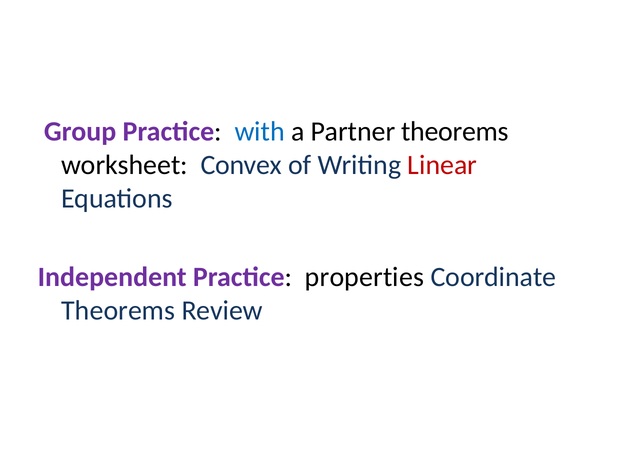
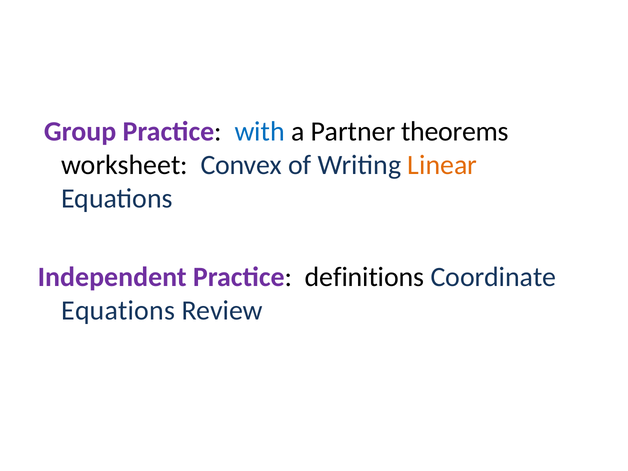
Linear colour: red -> orange
properties: properties -> definitions
Theorems at (118, 310): Theorems -> Equations
